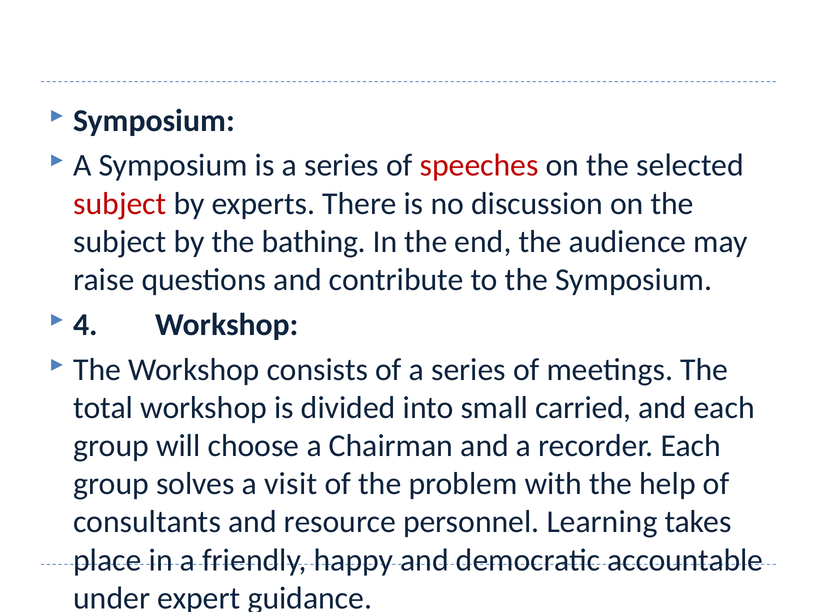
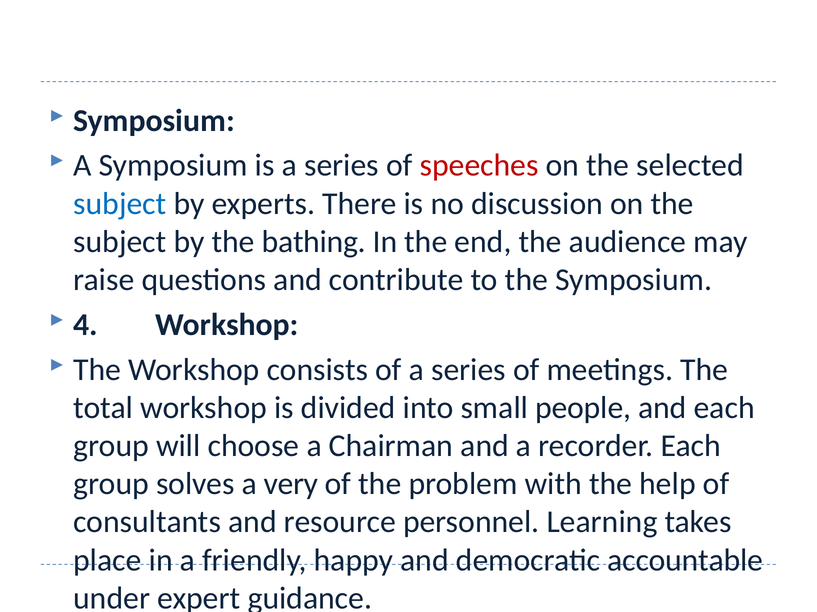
subject at (120, 204) colour: red -> blue
carried: carried -> people
visit: visit -> very
